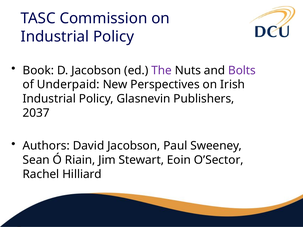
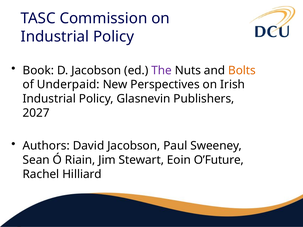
Bolts colour: purple -> orange
2037: 2037 -> 2027
O’Sector: O’Sector -> O’Future
